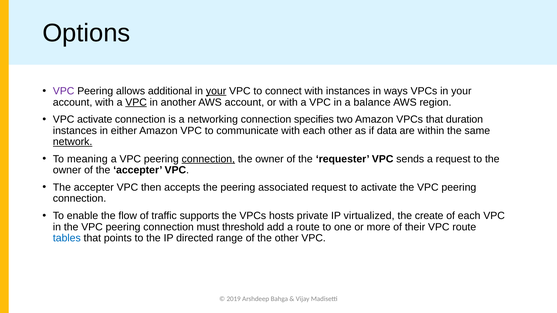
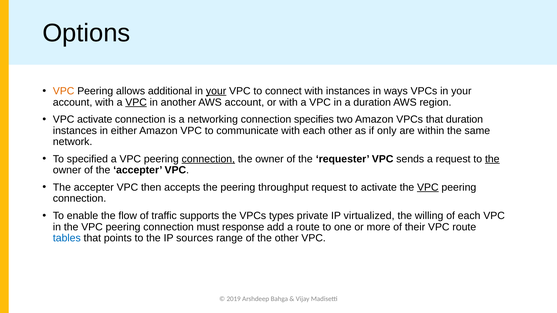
VPC at (64, 91) colour: purple -> orange
a balance: balance -> duration
data: data -> only
network underline: present -> none
meaning: meaning -> specified
the at (492, 159) underline: none -> present
associated: associated -> throughput
VPC at (428, 187) underline: none -> present
hosts: hosts -> types
create: create -> willing
threshold: threshold -> response
directed: directed -> sources
